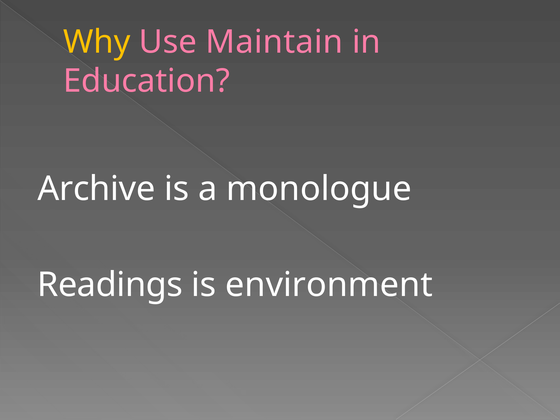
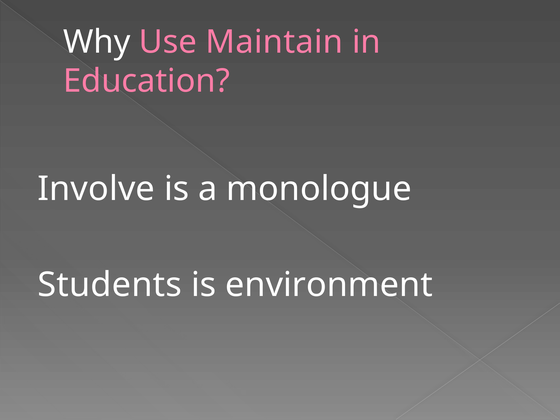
Why colour: yellow -> white
Archive: Archive -> Involve
Readings: Readings -> Students
